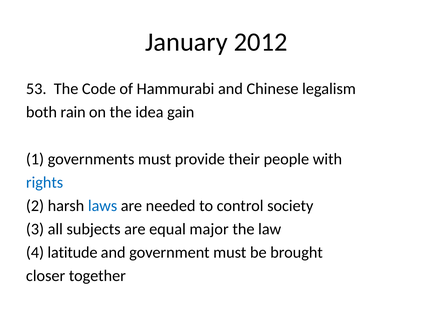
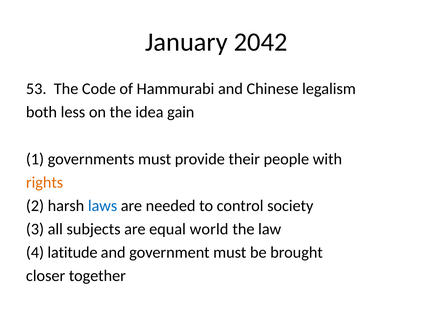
2012: 2012 -> 2042
rain: rain -> less
rights colour: blue -> orange
major: major -> world
